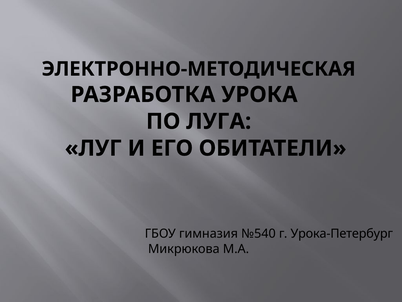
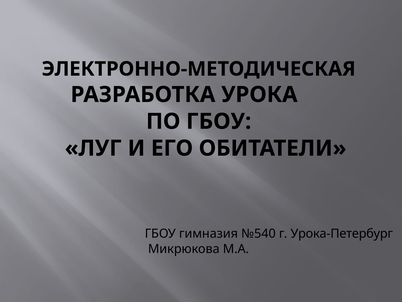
ПО ЛУГА: ЛУГА -> ГБОУ
